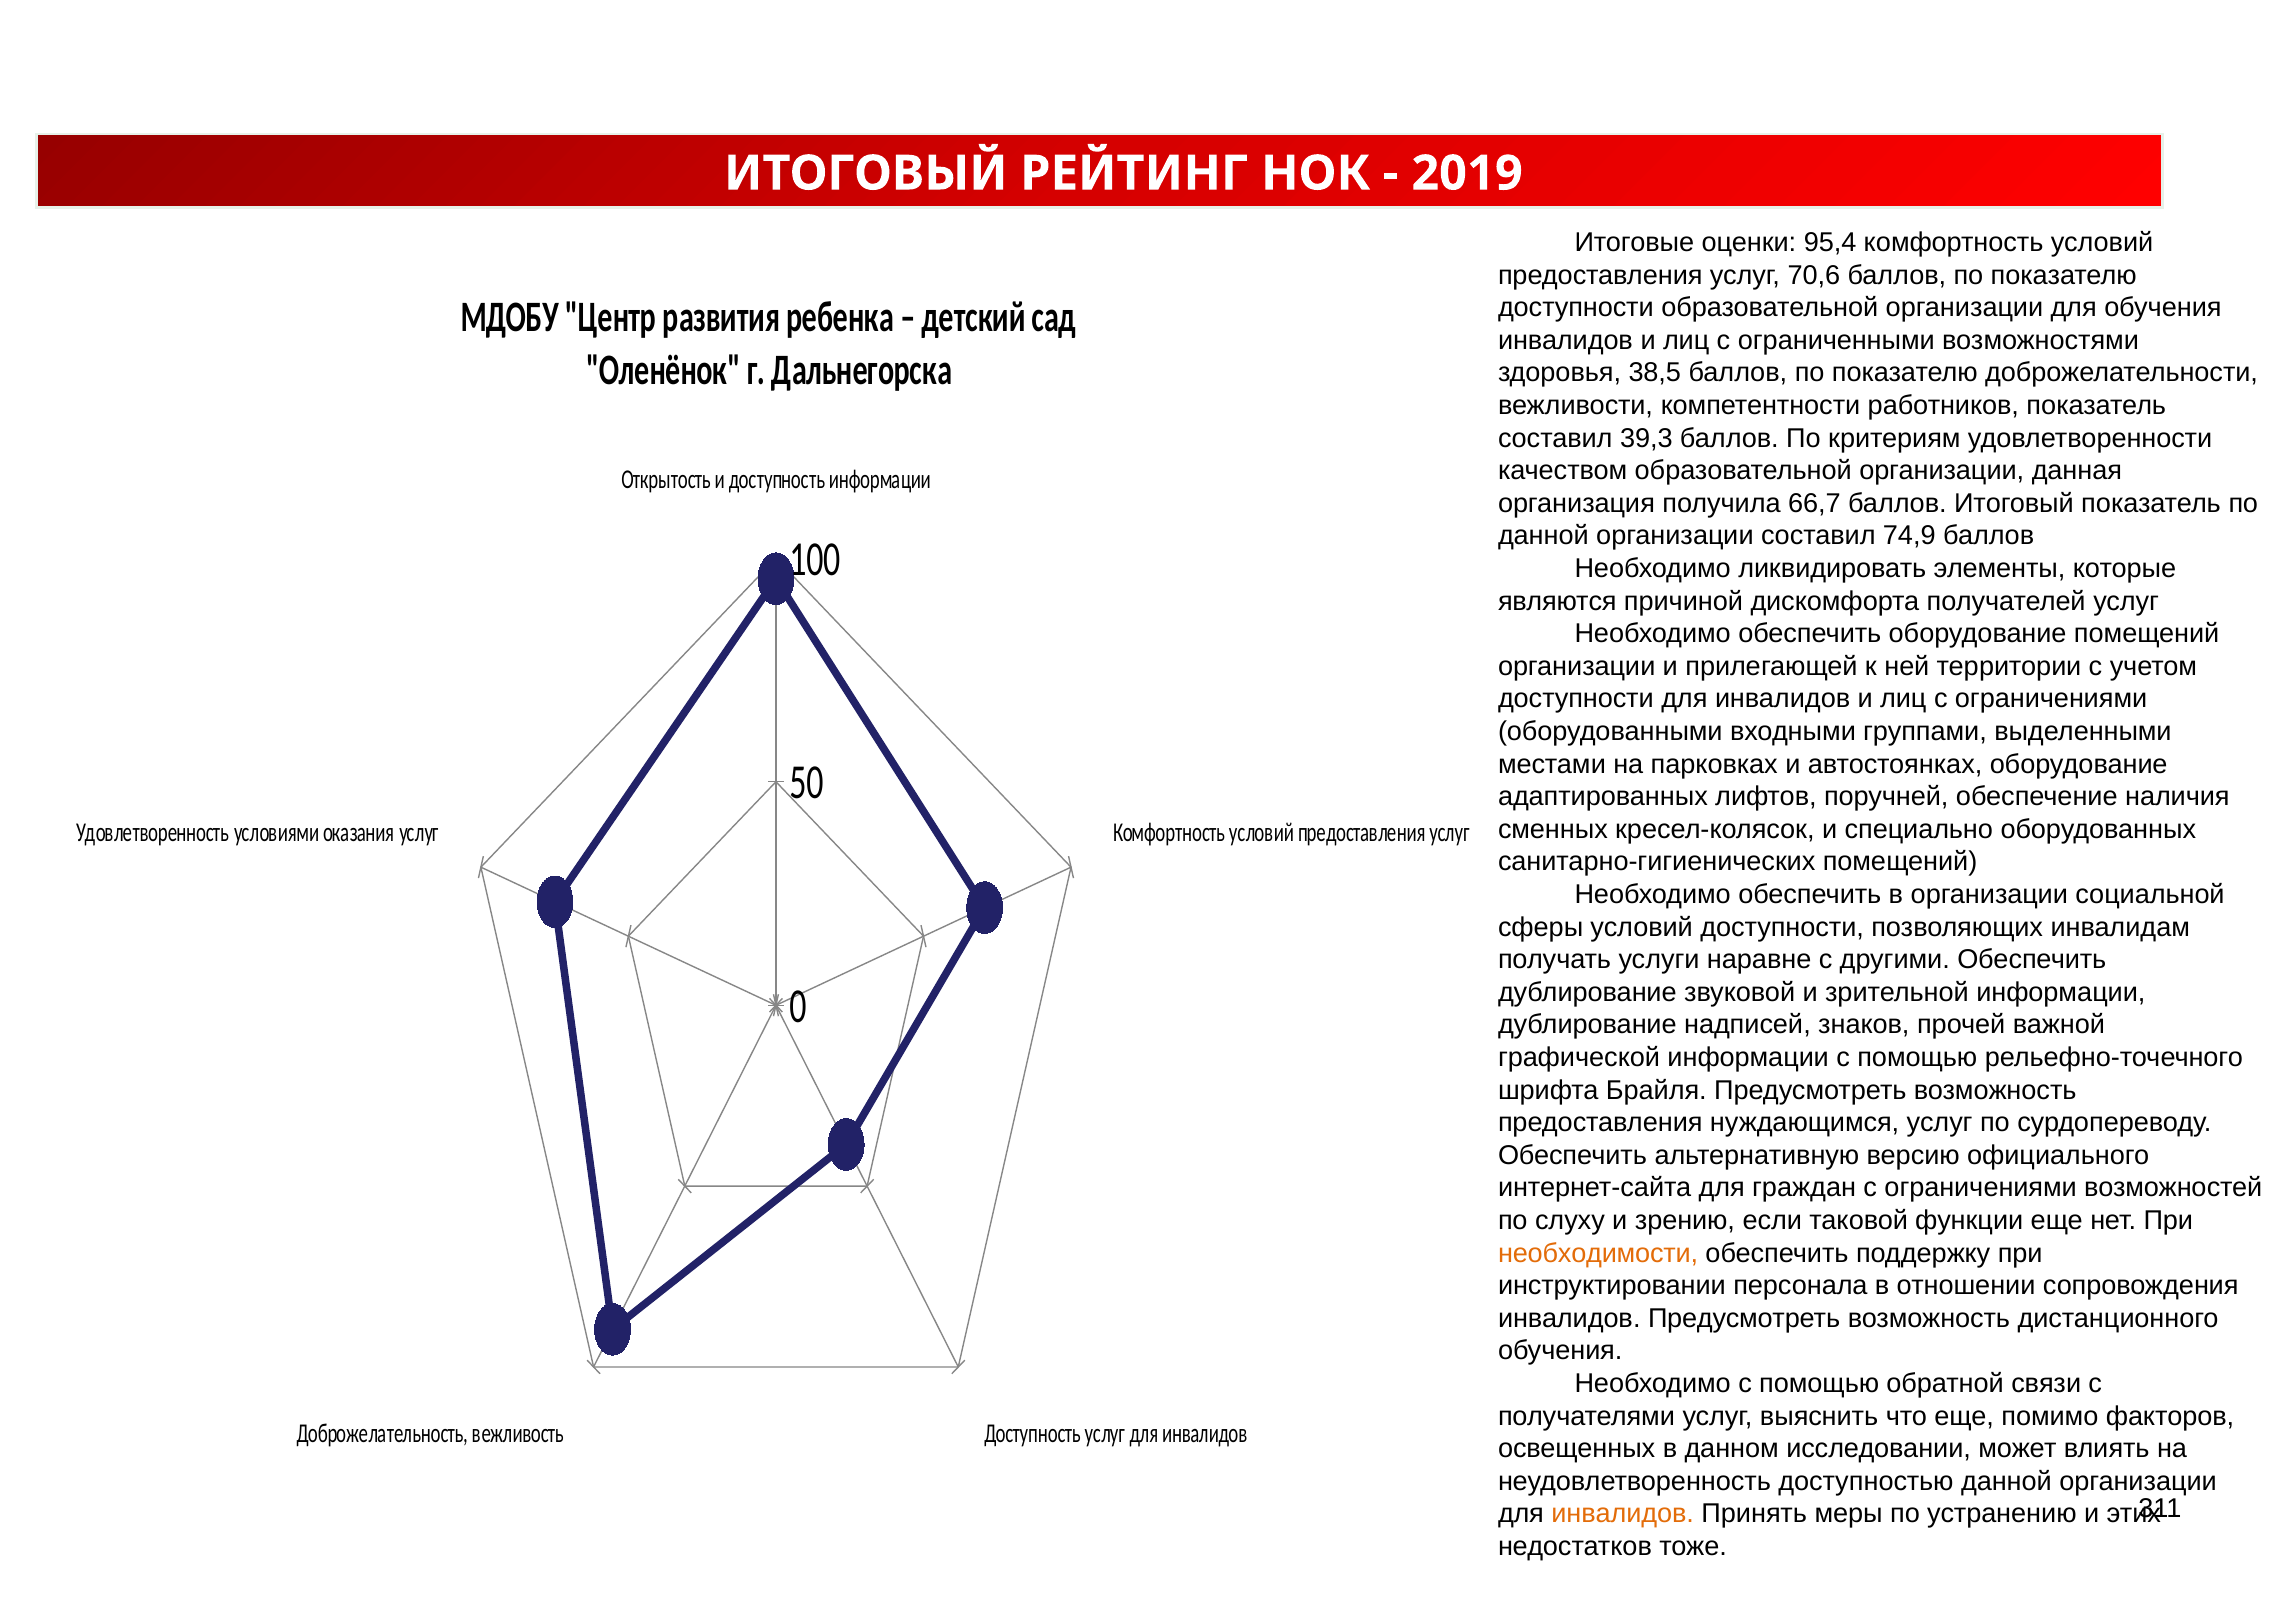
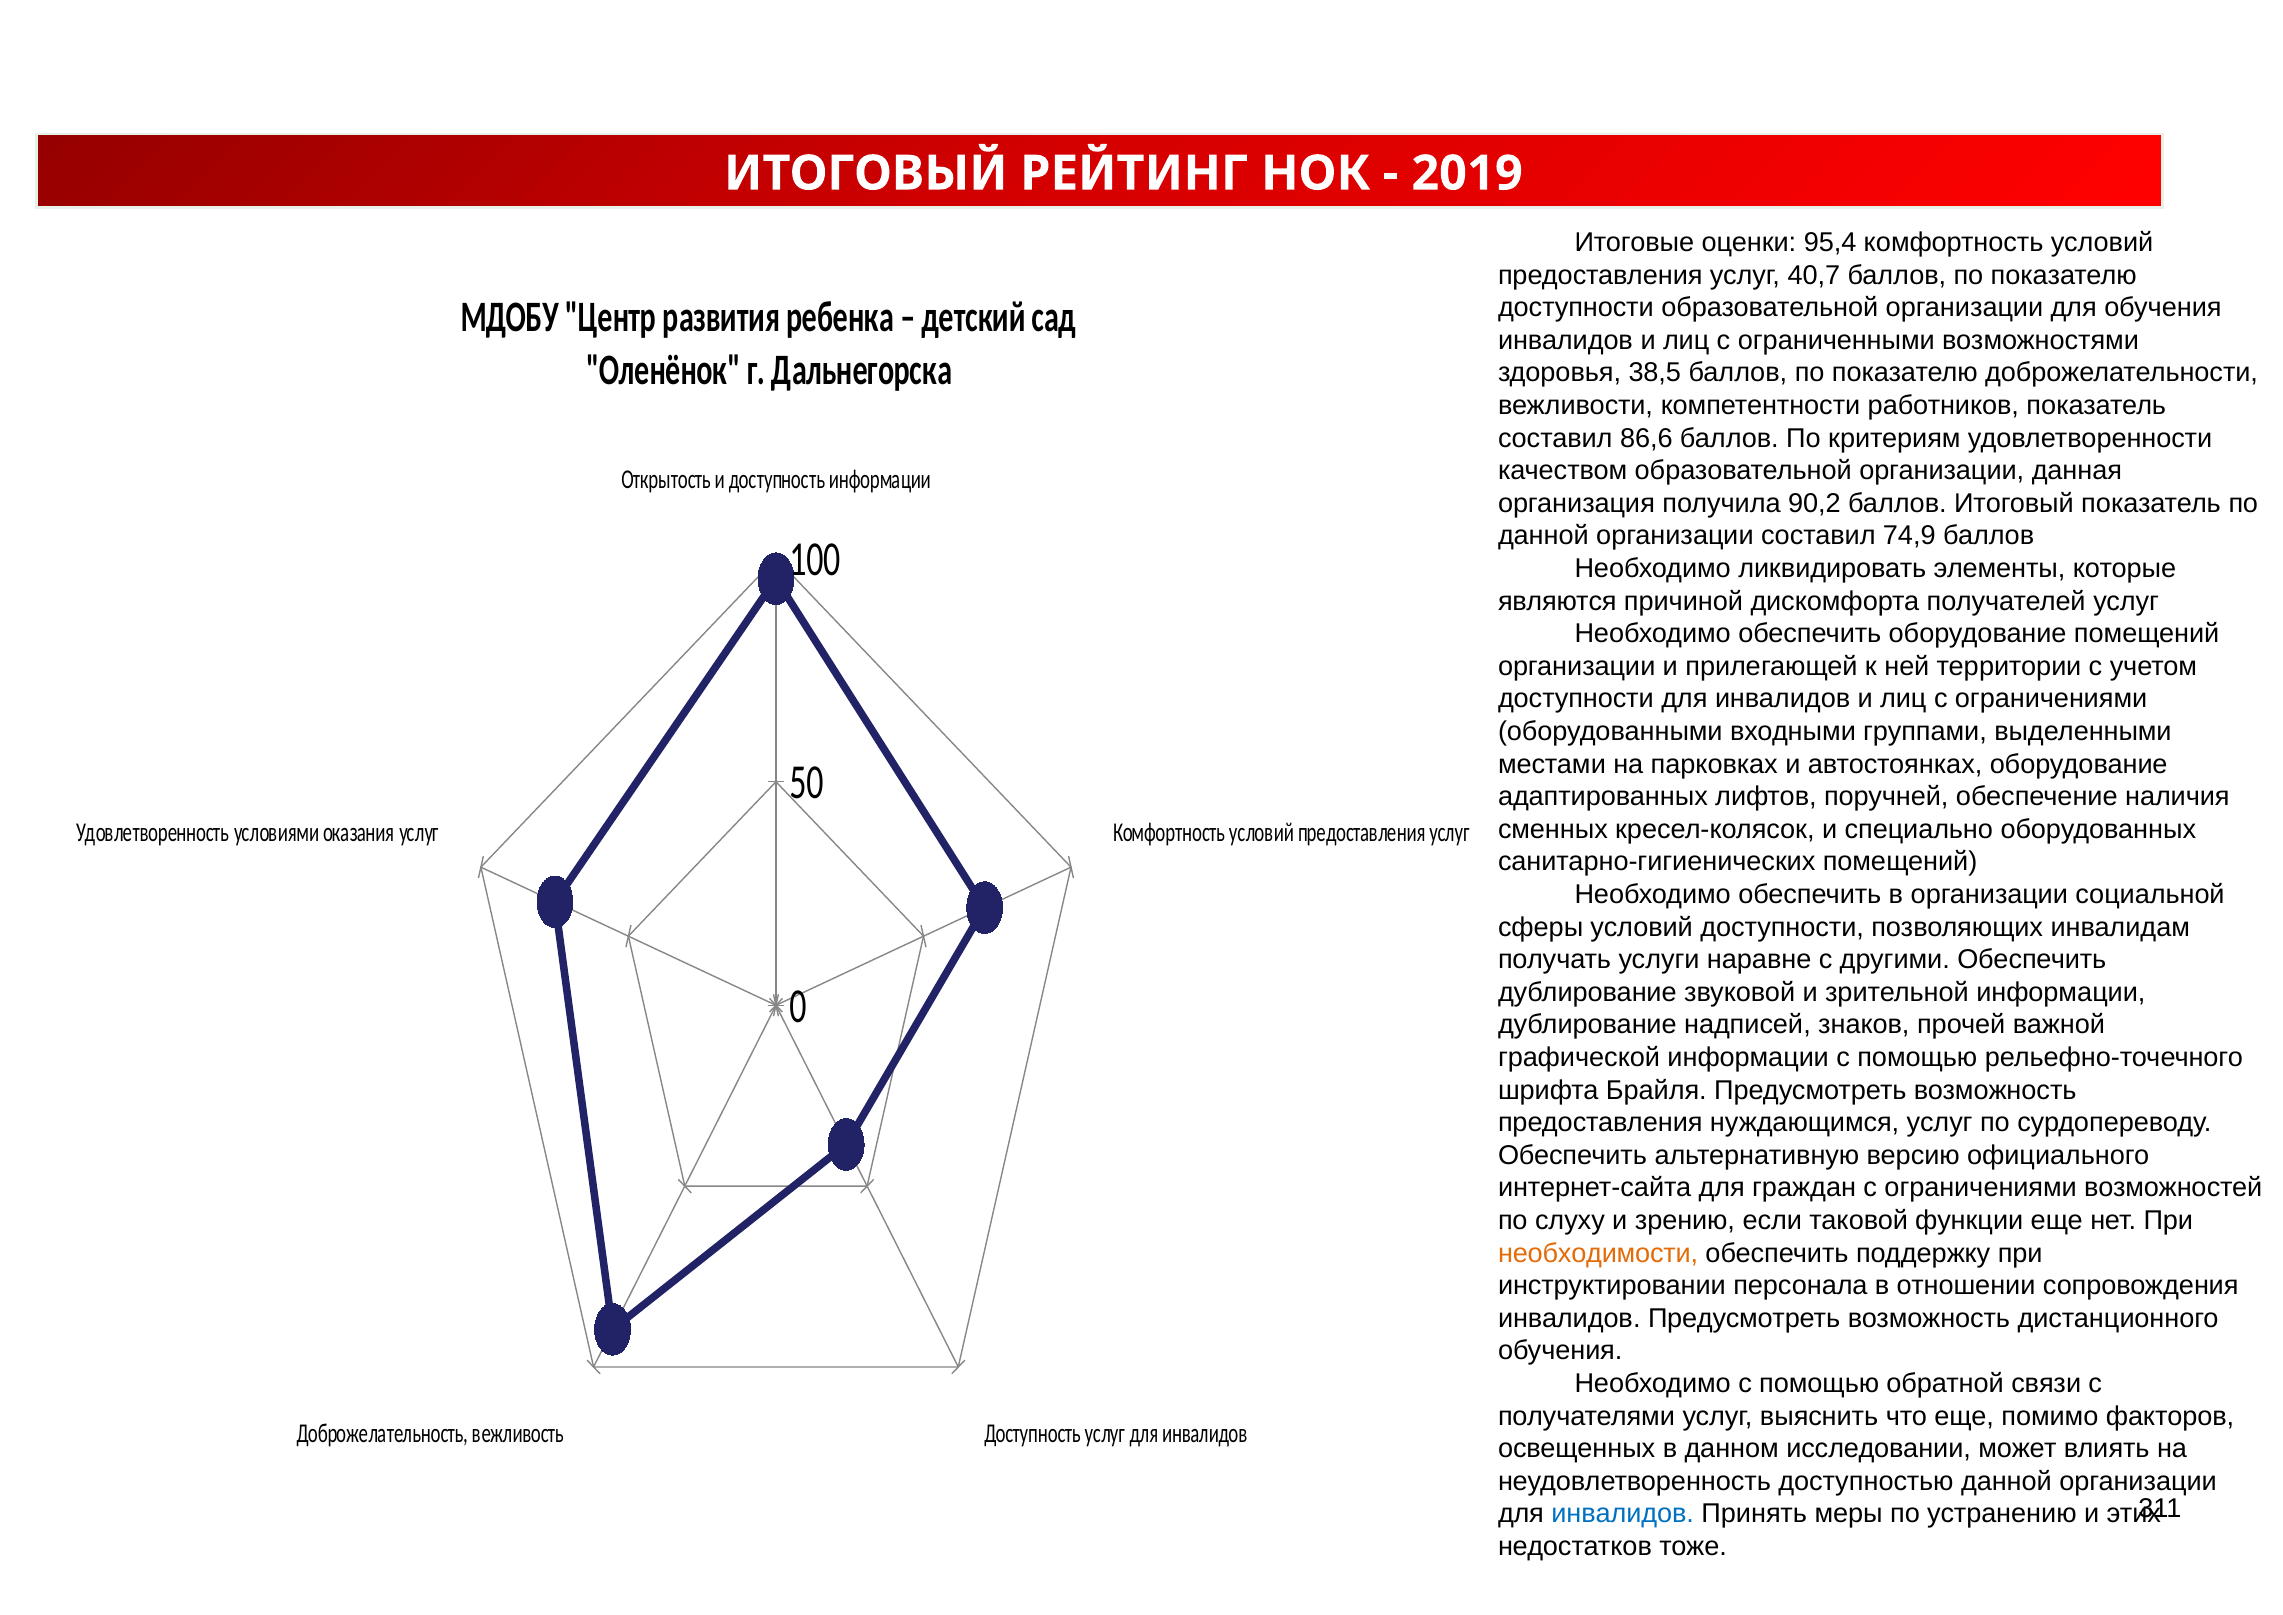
70,6: 70,6 -> 40,7
39,3: 39,3 -> 86,6
66,7: 66,7 -> 90,2
инвалидов at (1623, 1513) colour: orange -> blue
